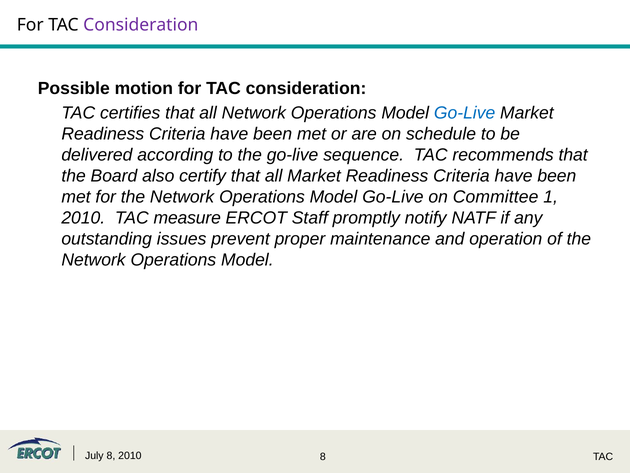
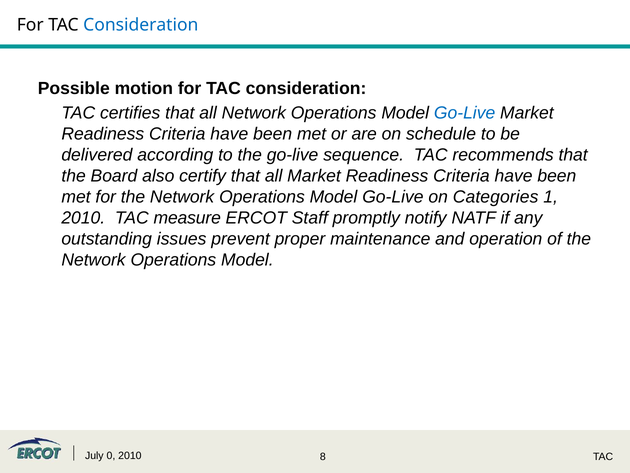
Consideration at (141, 25) colour: purple -> blue
Committee: Committee -> Categories
July 8: 8 -> 0
